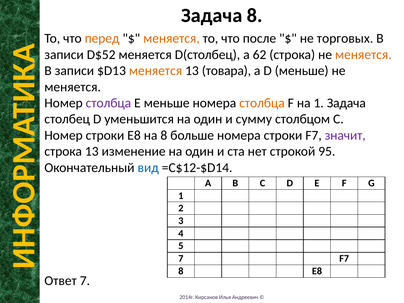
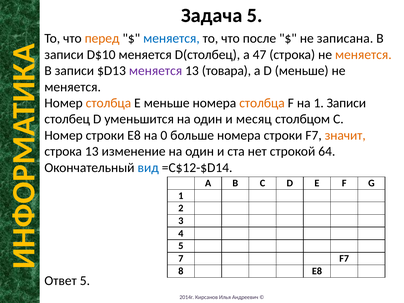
Задача 8: 8 -> 5
меняется at (171, 38) colour: orange -> blue
торговых: торговых -> записана
D$52: D$52 -> D$10
62: 62 -> 47
меняется at (156, 71) colour: orange -> purple
столбца at (108, 103) colour: purple -> orange
1 Задача: Задача -> Записи
сумму: сумму -> месяц
на 8: 8 -> 0
значит colour: purple -> orange
95: 95 -> 64
Ответ 7: 7 -> 5
